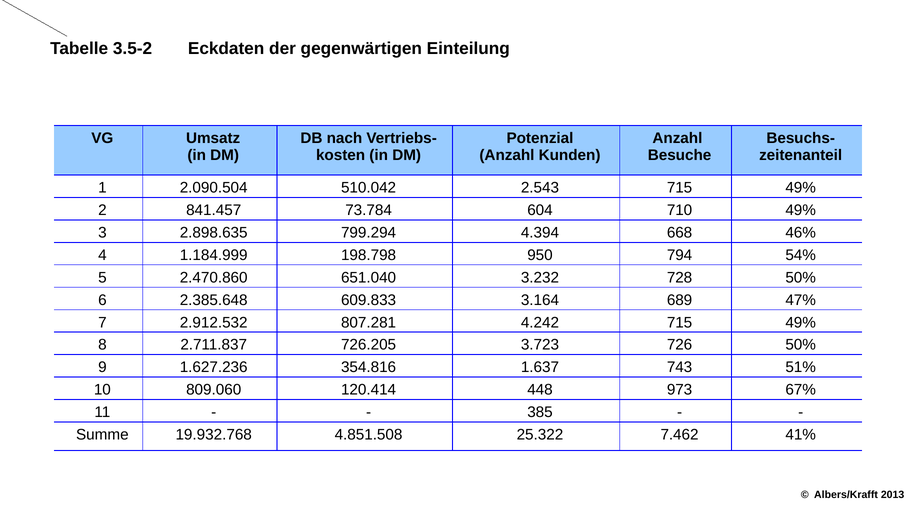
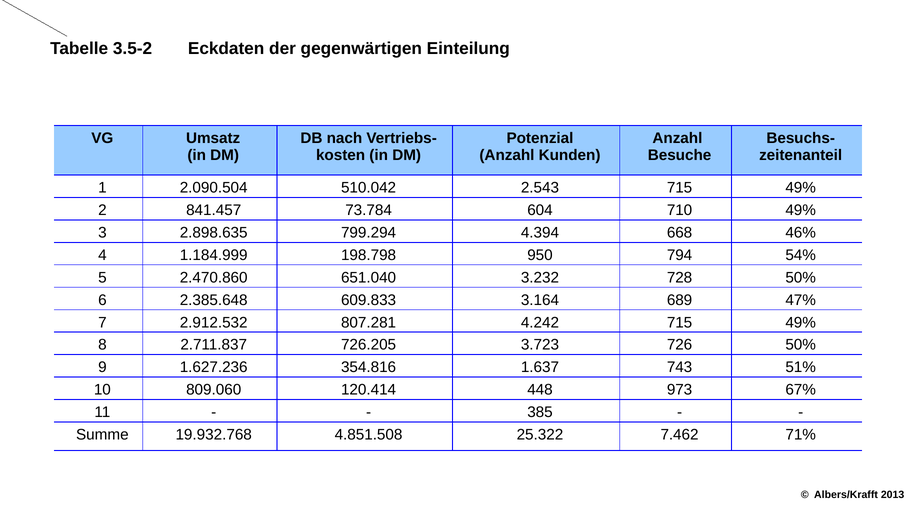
41%: 41% -> 71%
